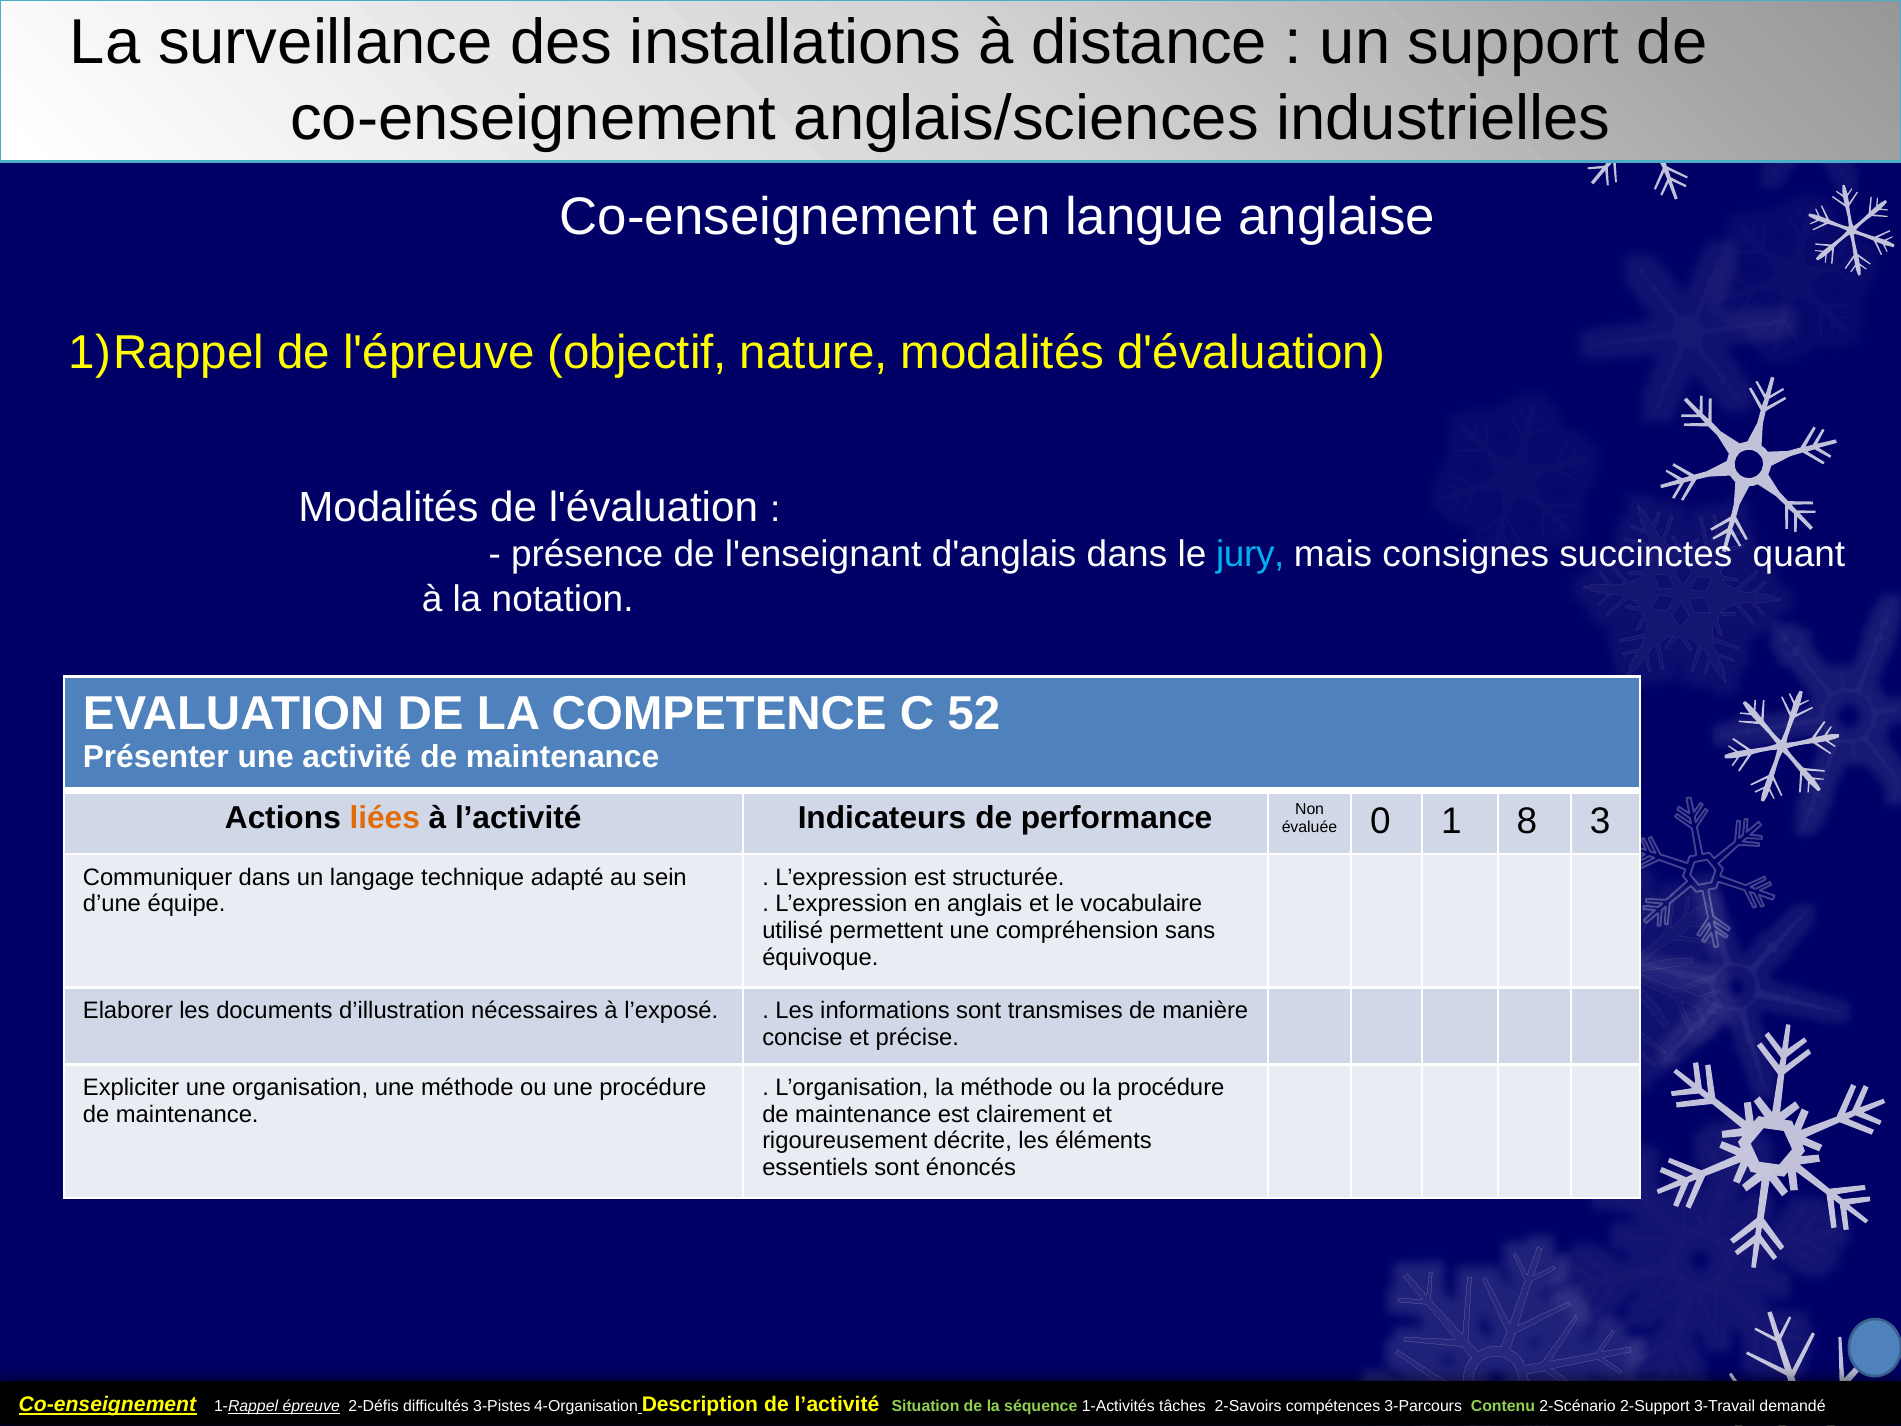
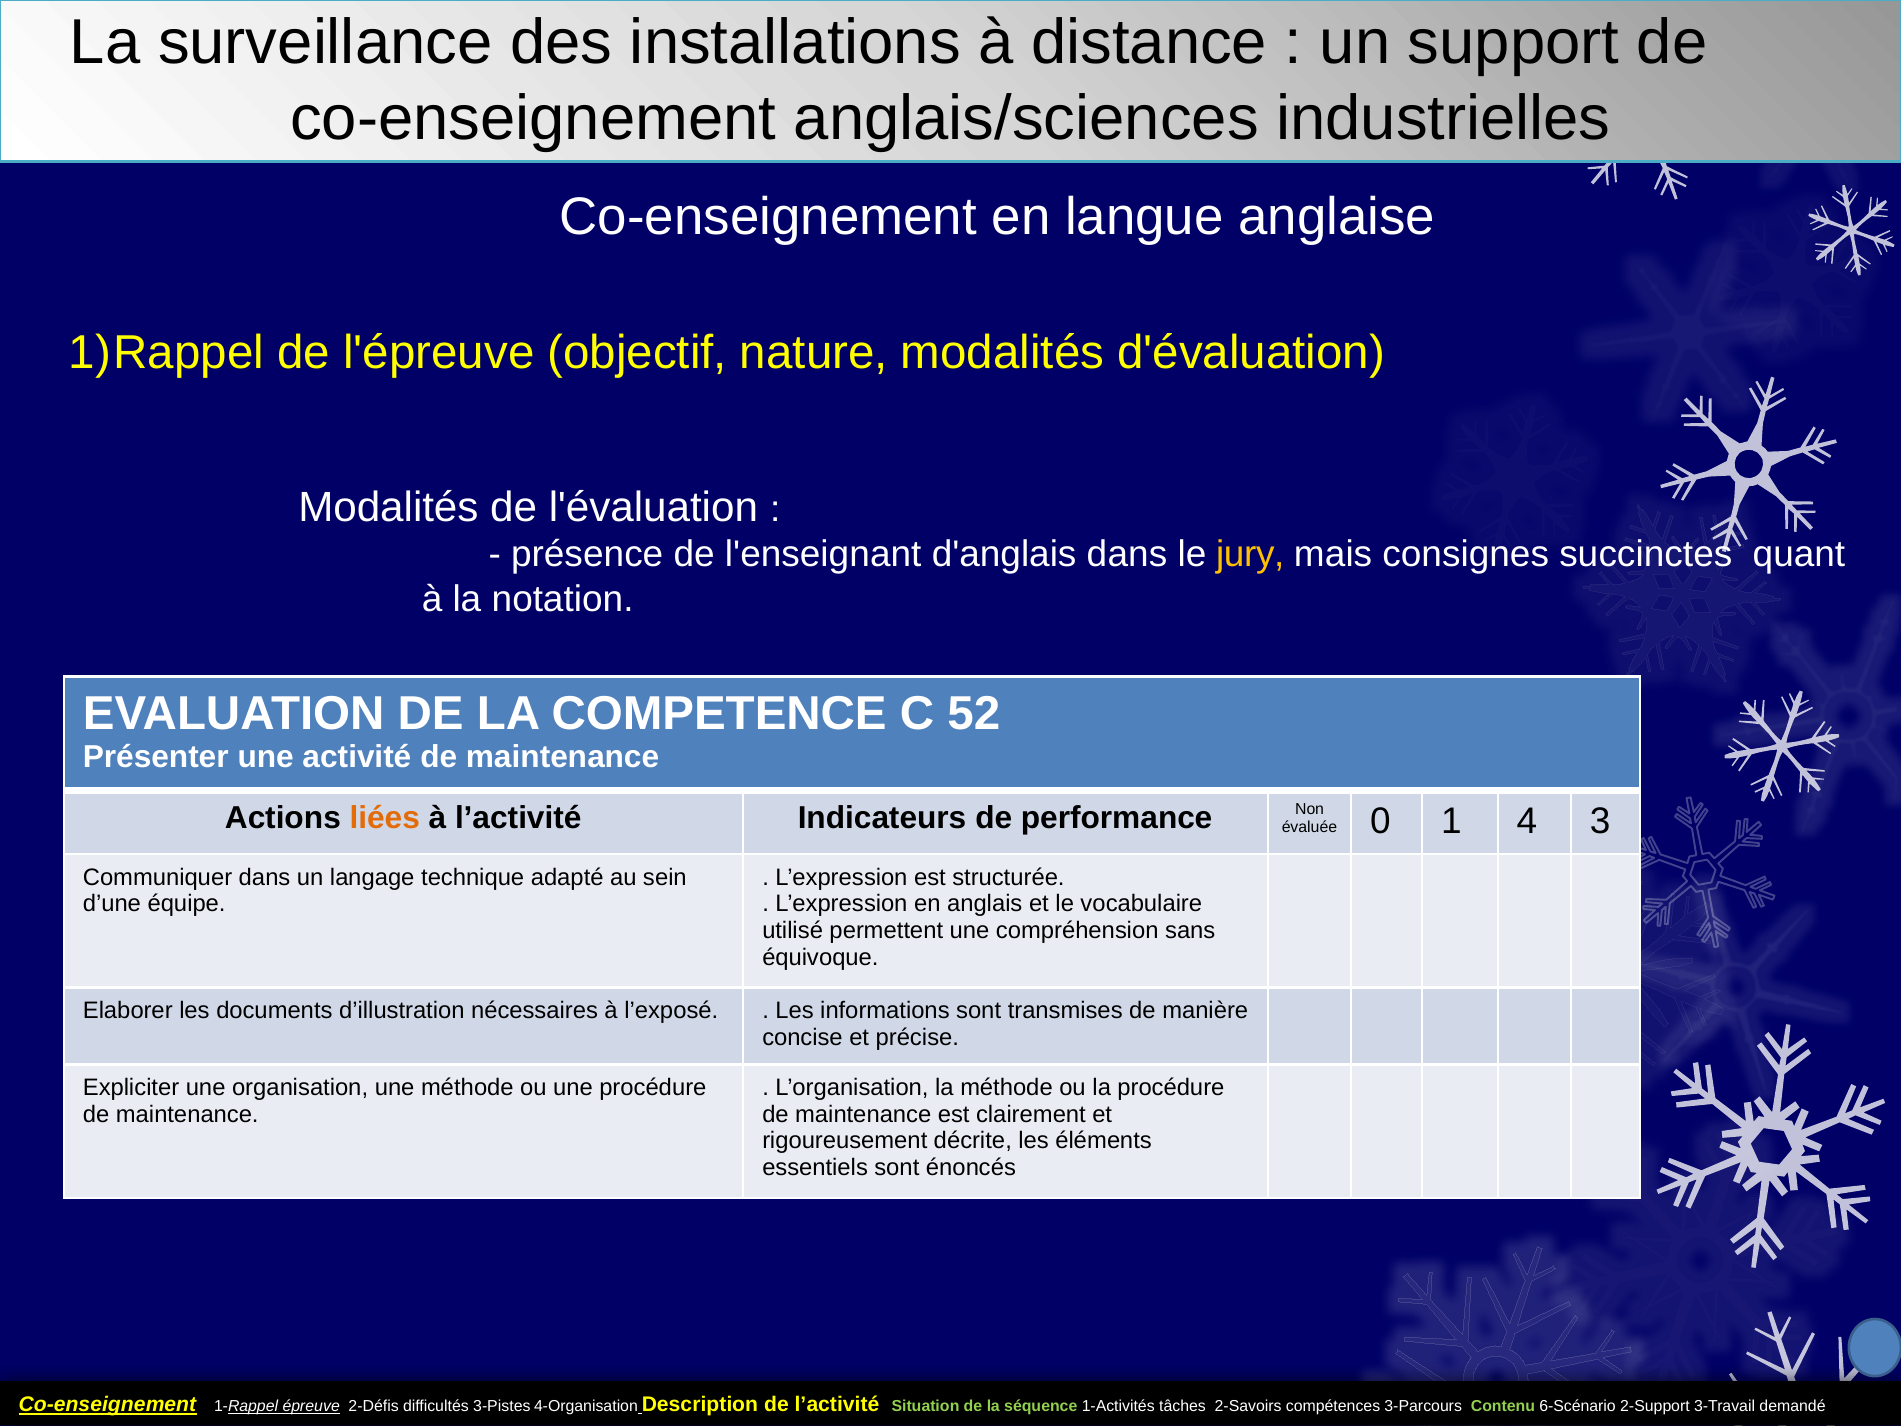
jury colour: light blue -> yellow
8: 8 -> 4
2-Scénario: 2-Scénario -> 6-Scénario
